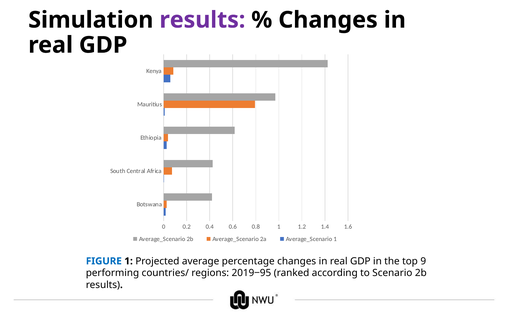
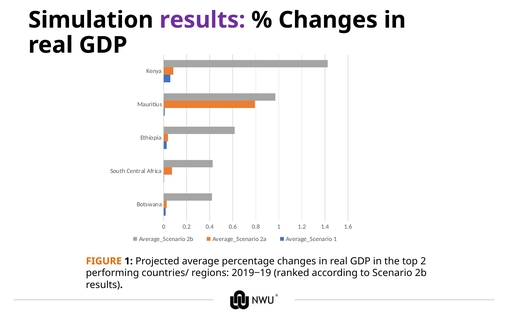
FIGURE colour: blue -> orange
9: 9 -> 2
2019‒95: 2019‒95 -> 2019‒19
